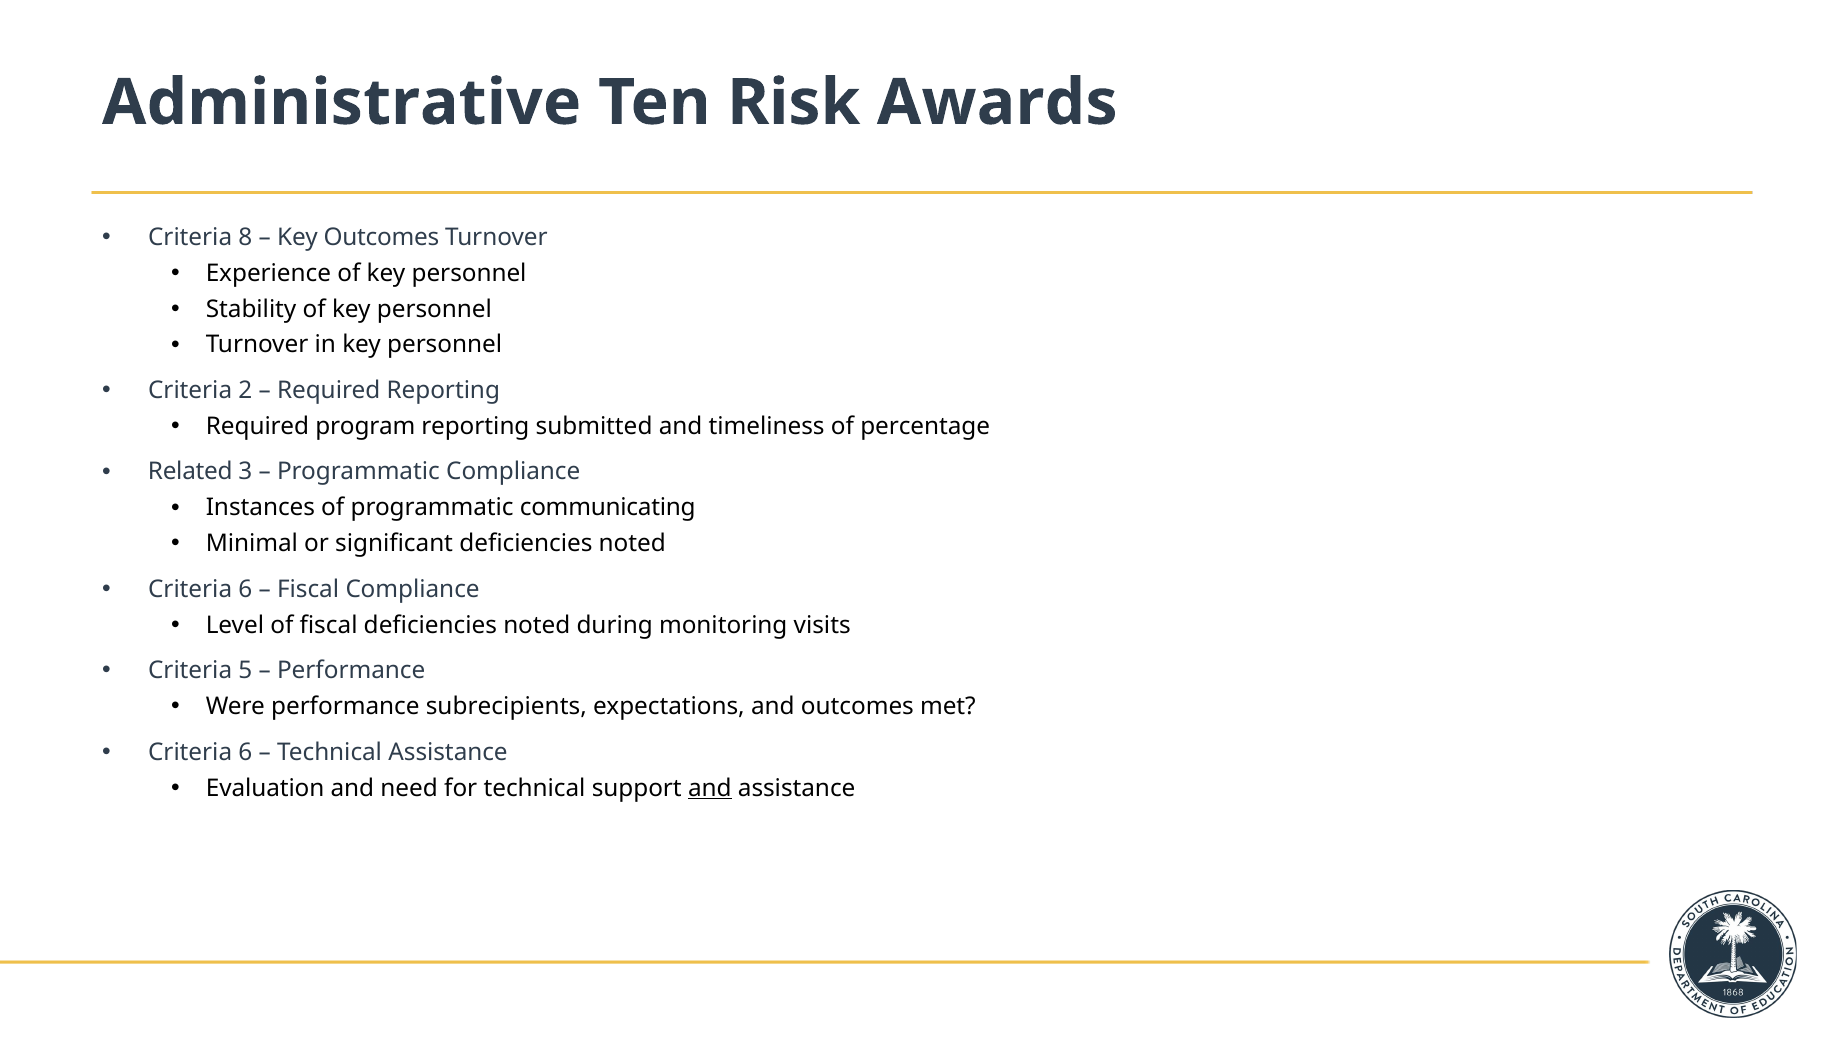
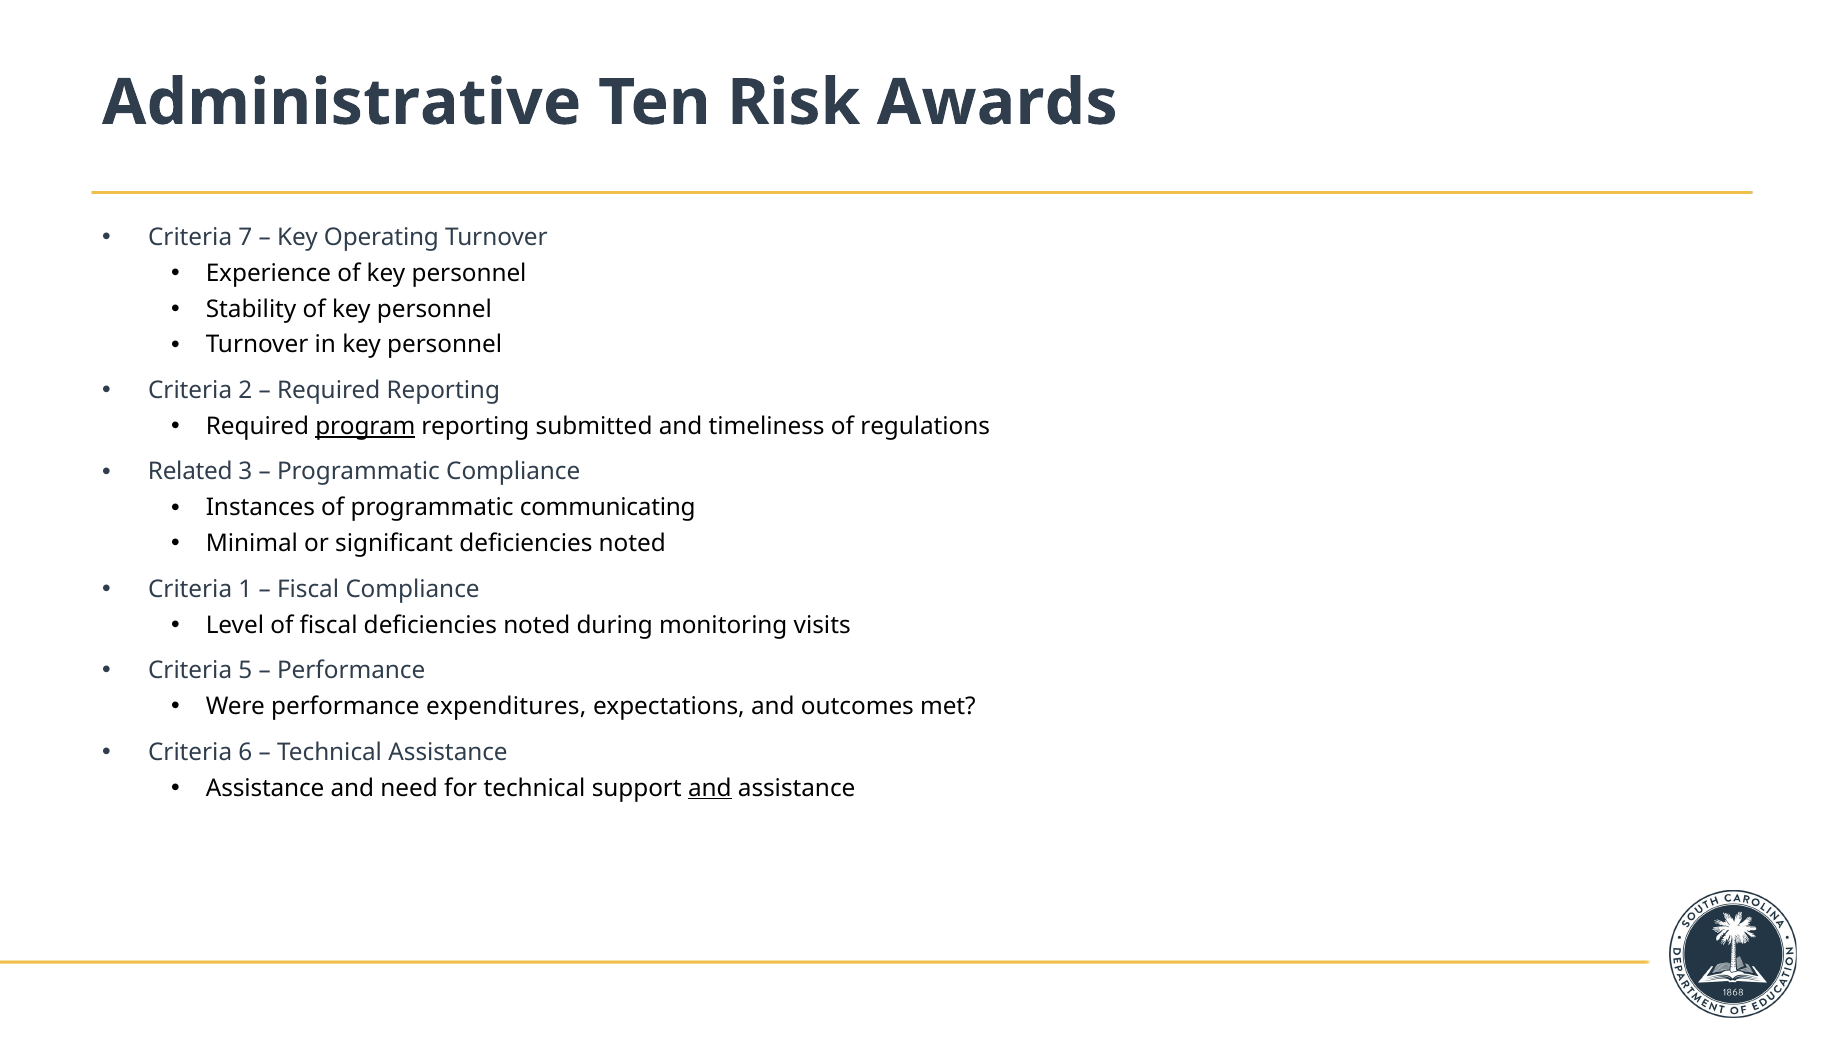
8: 8 -> 7
Key Outcomes: Outcomes -> Operating
program underline: none -> present
percentage: percentage -> regulations
6 at (245, 589): 6 -> 1
subrecipients: subrecipients -> expenditures
Evaluation at (265, 788): Evaluation -> Assistance
